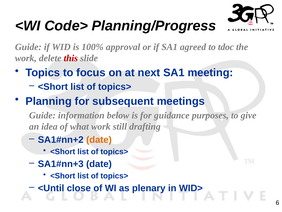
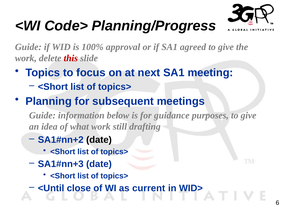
agreed to tdoc: tdoc -> give
date at (99, 140) colour: orange -> black
plenary: plenary -> current
